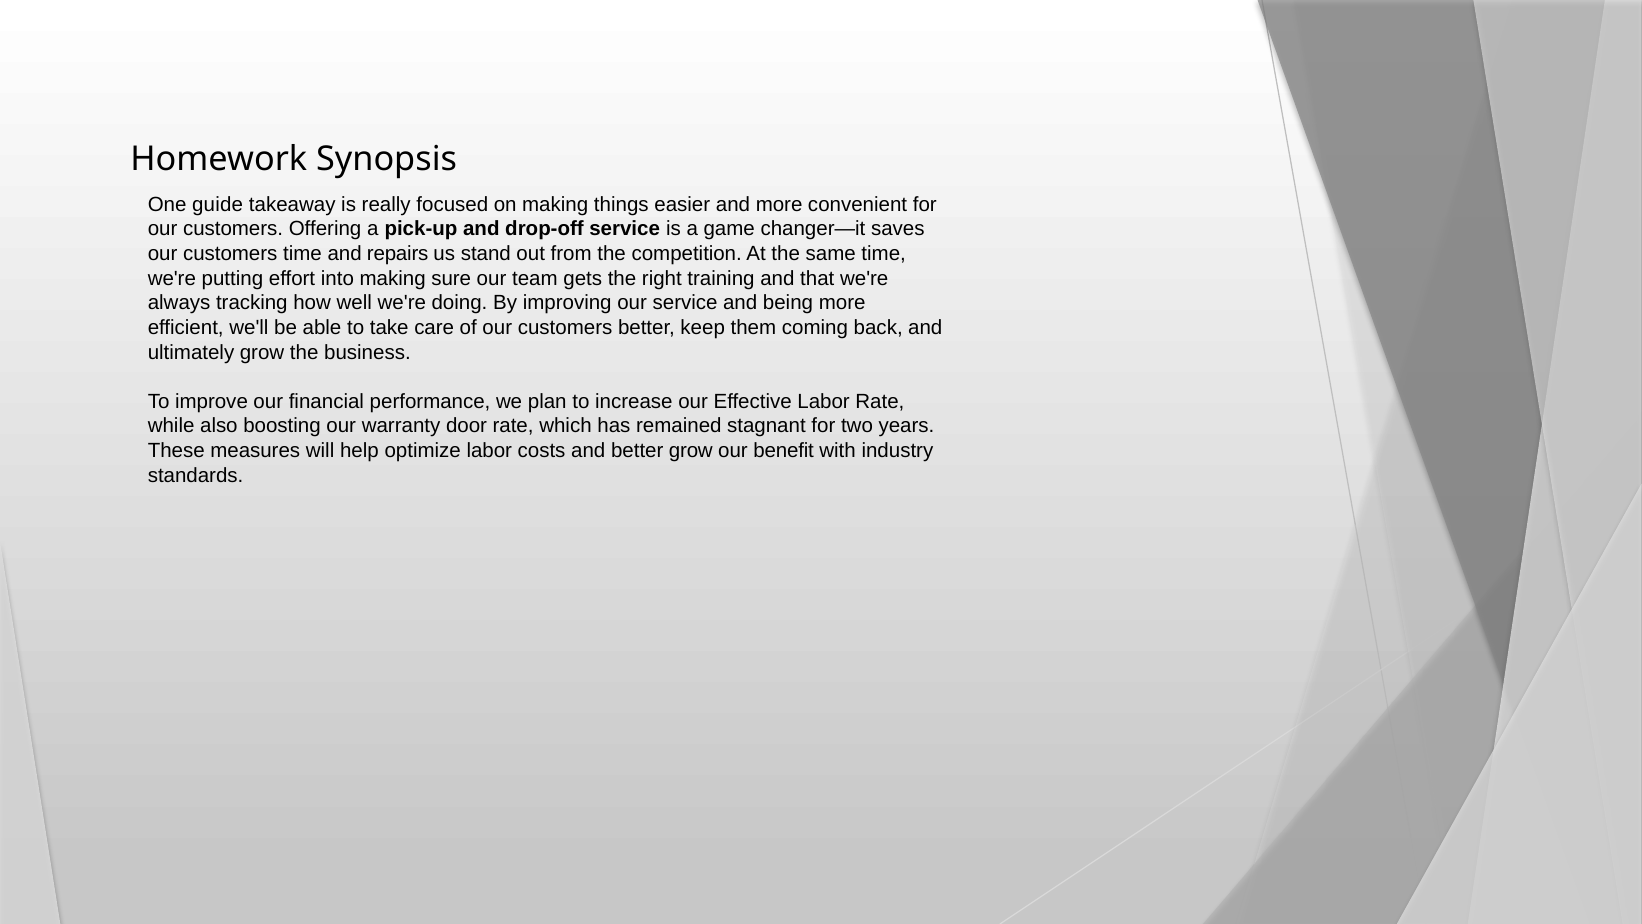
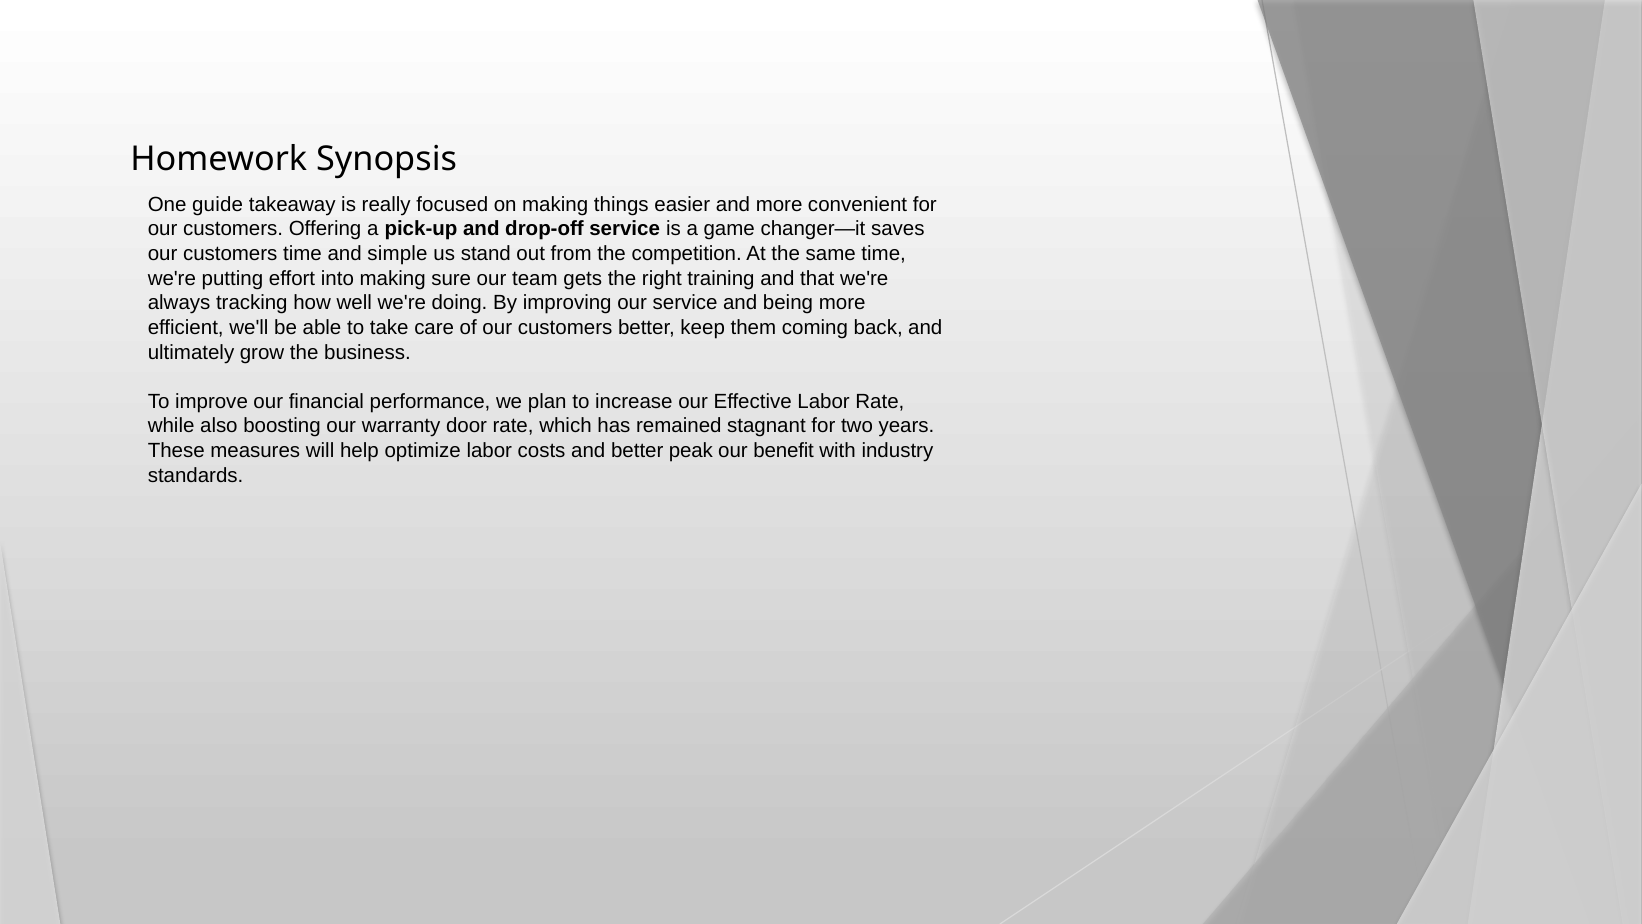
repairs: repairs -> simple
better grow: grow -> peak
